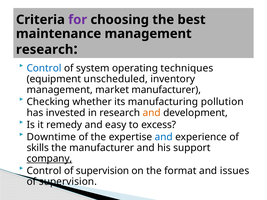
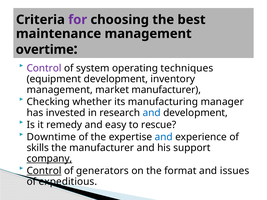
research at (45, 50): research -> overtime
Control at (44, 68) colour: blue -> purple
equipment unscheduled: unscheduled -> development
pollution: pollution -> manager
and at (152, 113) colour: orange -> blue
excess: excess -> rescue
Control at (44, 171) underline: none -> present
supervision at (103, 171): supervision -> generators
supervision at (68, 182): supervision -> expeditious
